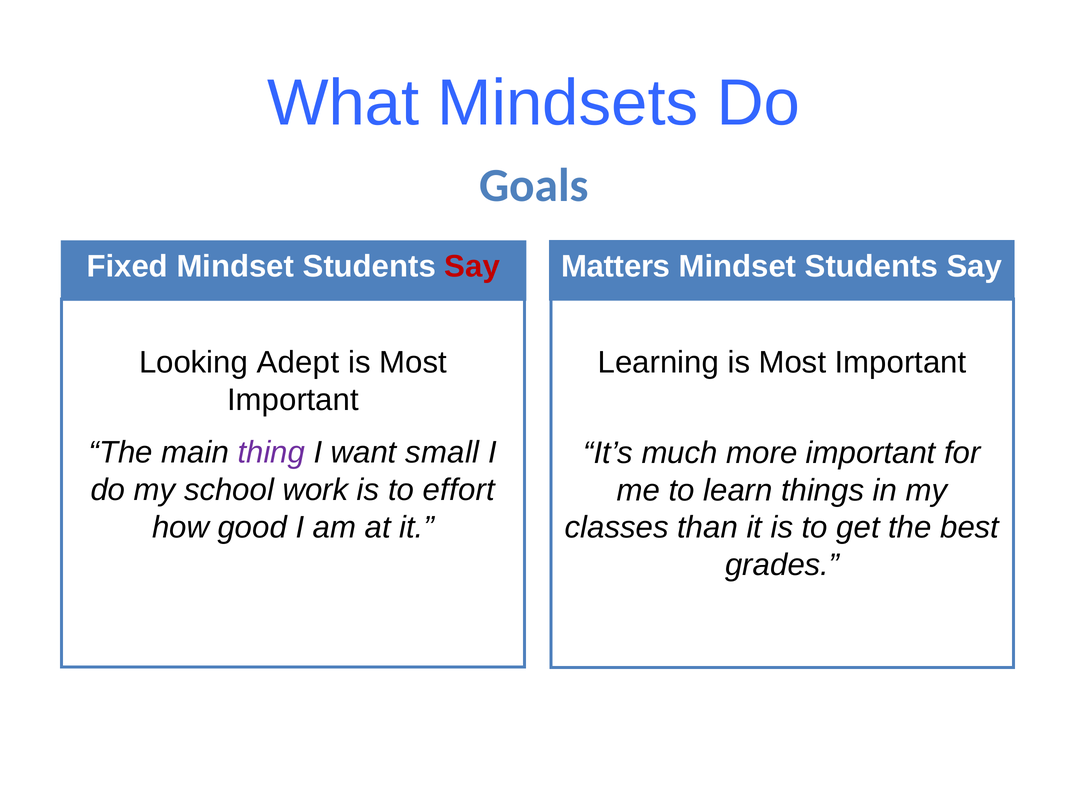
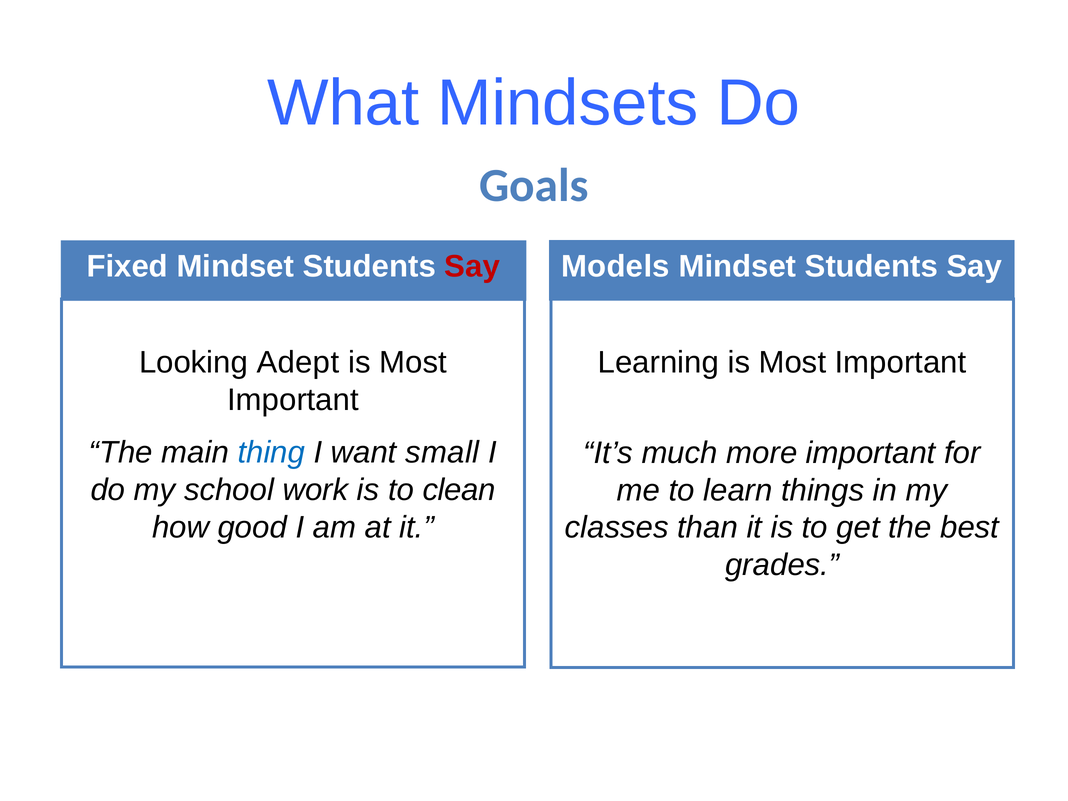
Matters: Matters -> Models
thing colour: purple -> blue
effort: effort -> clean
